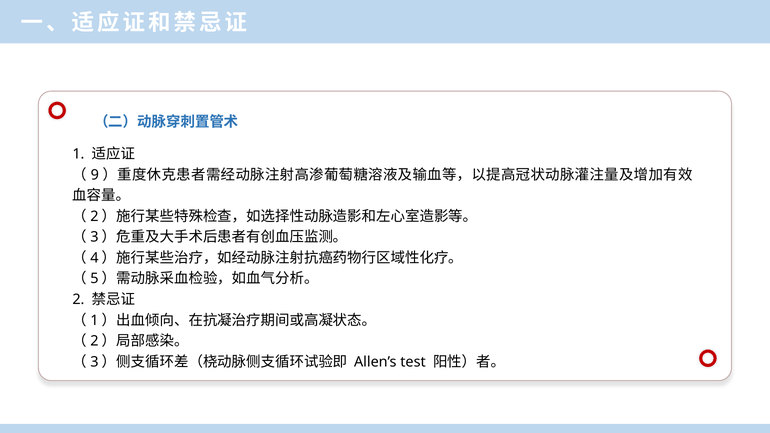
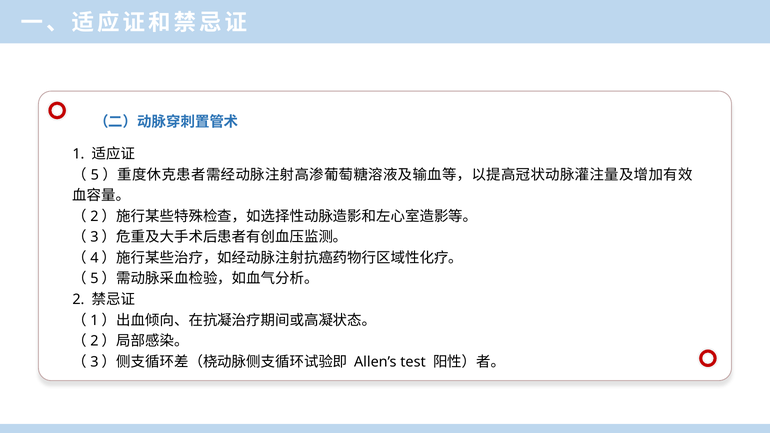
9: 9 -> 5
